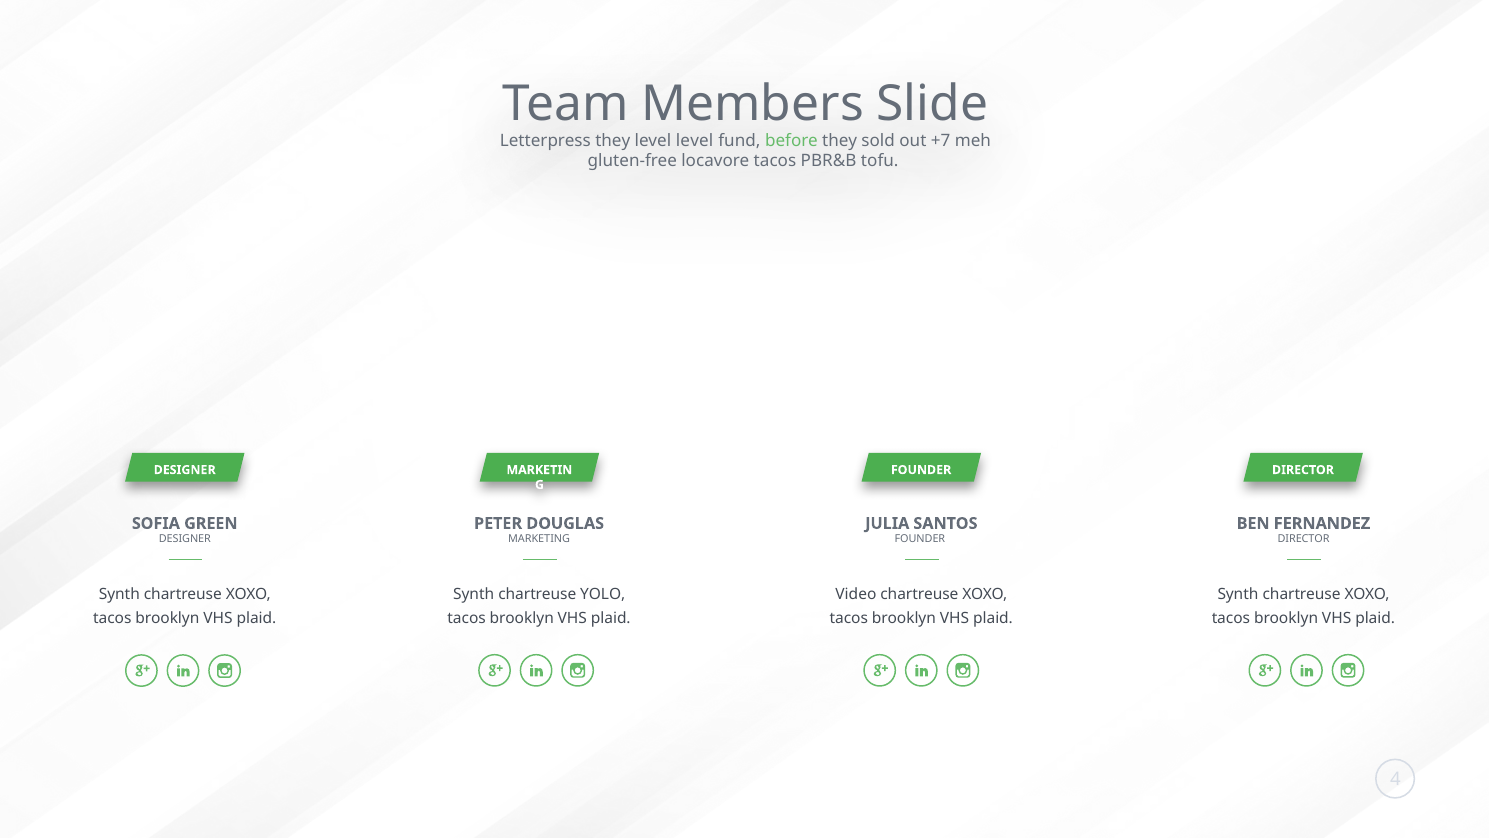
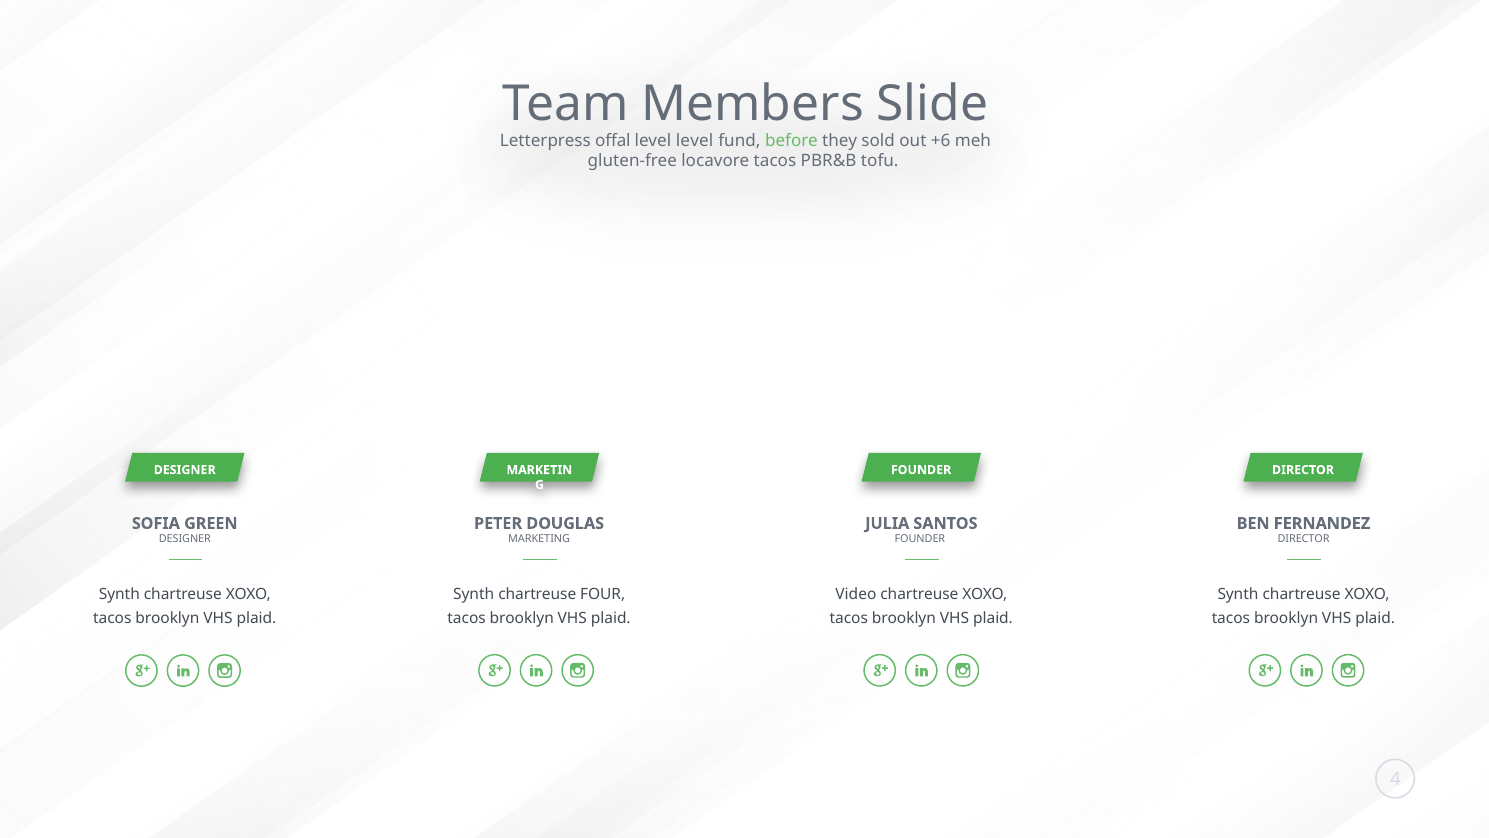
Letterpress they: they -> offal
+7: +7 -> +6
YOLO: YOLO -> FOUR
